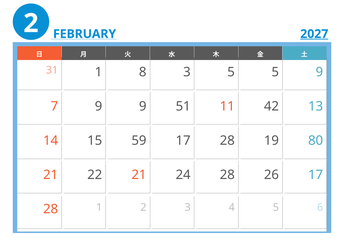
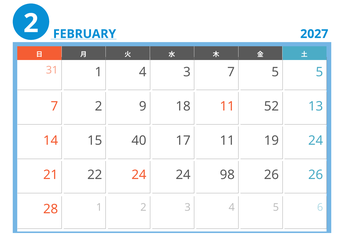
2027 underline: present -> none
1 8: 8 -> 4
3 5: 5 -> 7
5 9: 9 -> 5
7 9: 9 -> 2
51: 51 -> 18
42: 42 -> 52
59: 59 -> 40
28 at (227, 141): 28 -> 11
19 80: 80 -> 24
22 21: 21 -> 24
24 28: 28 -> 98
26 17: 17 -> 26
